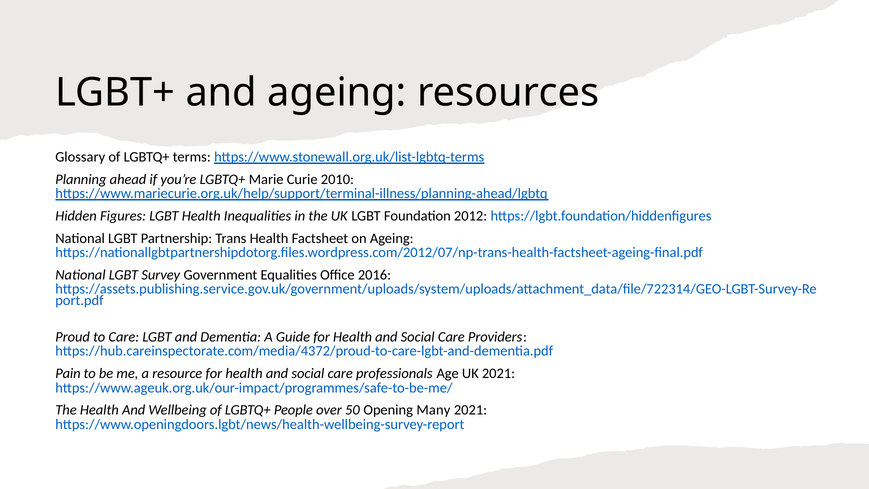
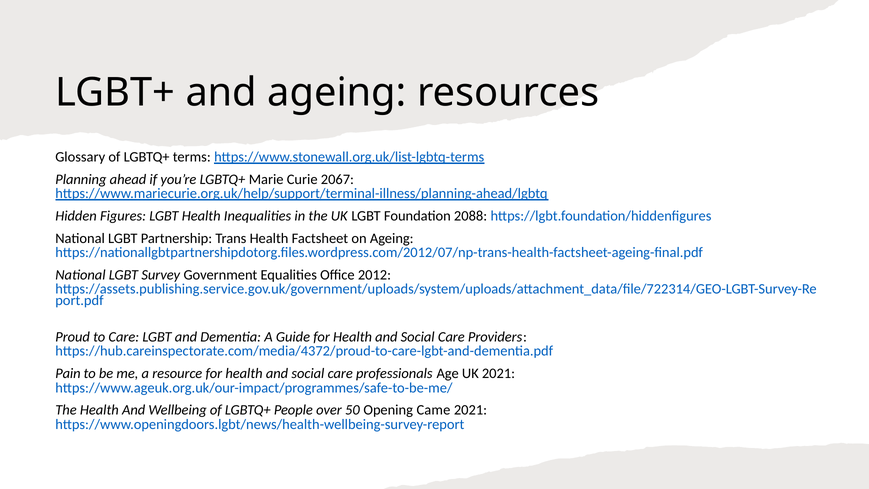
2010: 2010 -> 2067
2012: 2012 -> 2088
2016: 2016 -> 2012
Many: Many -> Came
